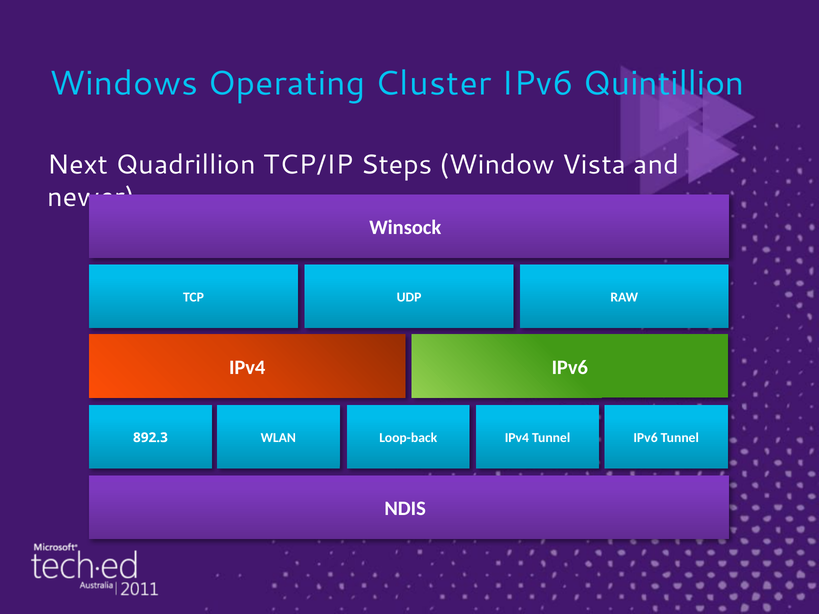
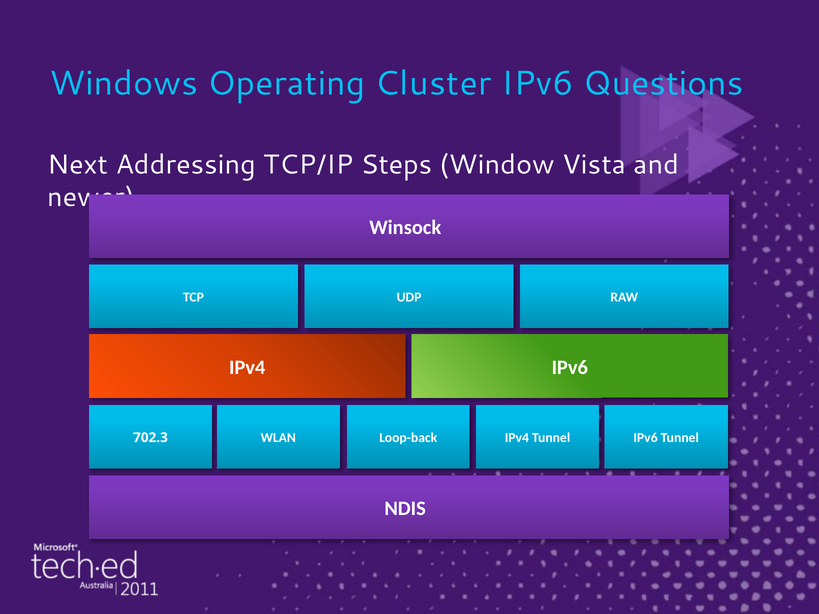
Quintillion: Quintillion -> Questions
Quadrillion: Quadrillion -> Addressing
892.3: 892.3 -> 702.3
